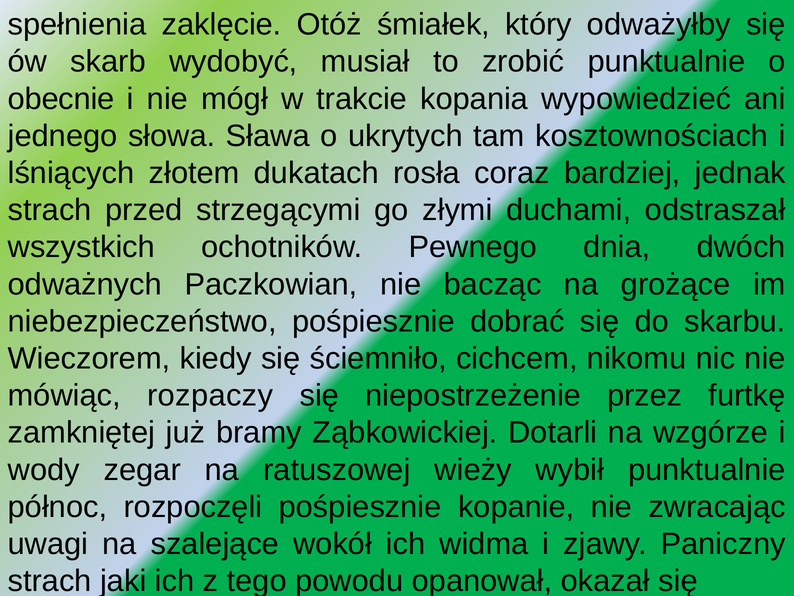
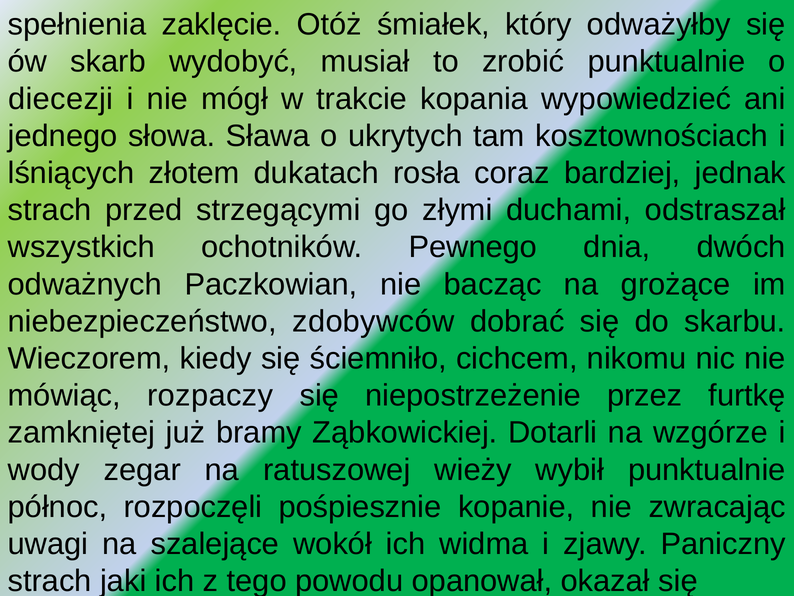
obecnie: obecnie -> diecezji
niebezpieczeństwo pośpiesznie: pośpiesznie -> zdobywców
